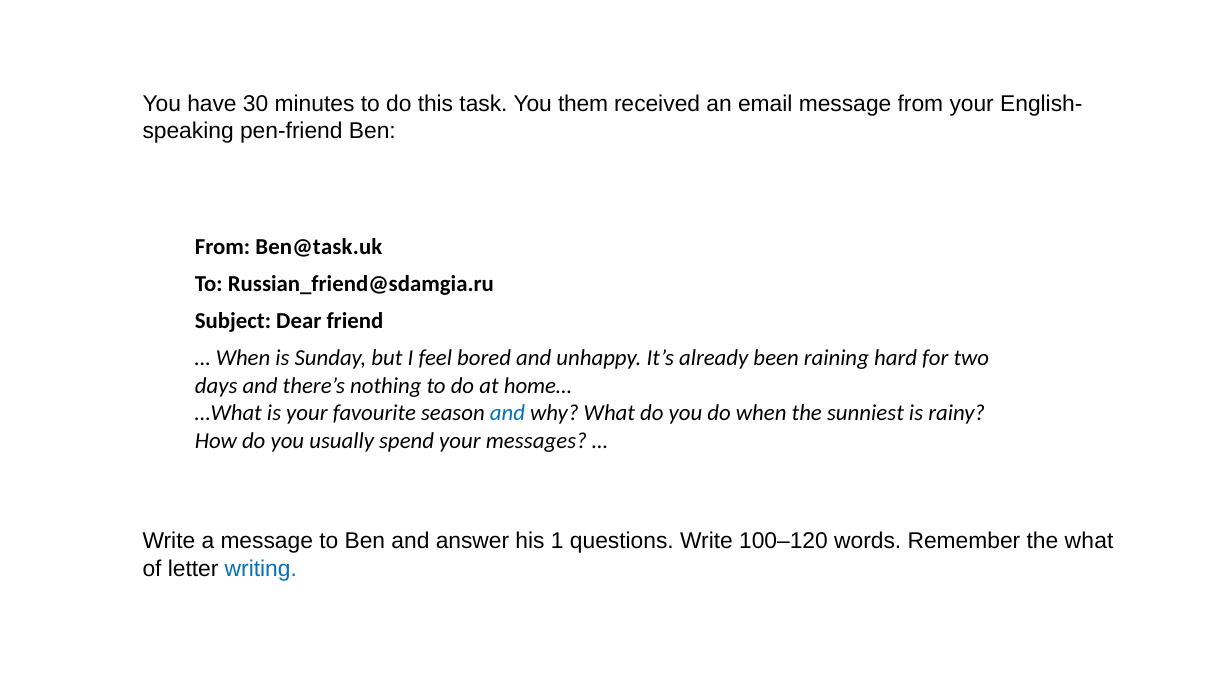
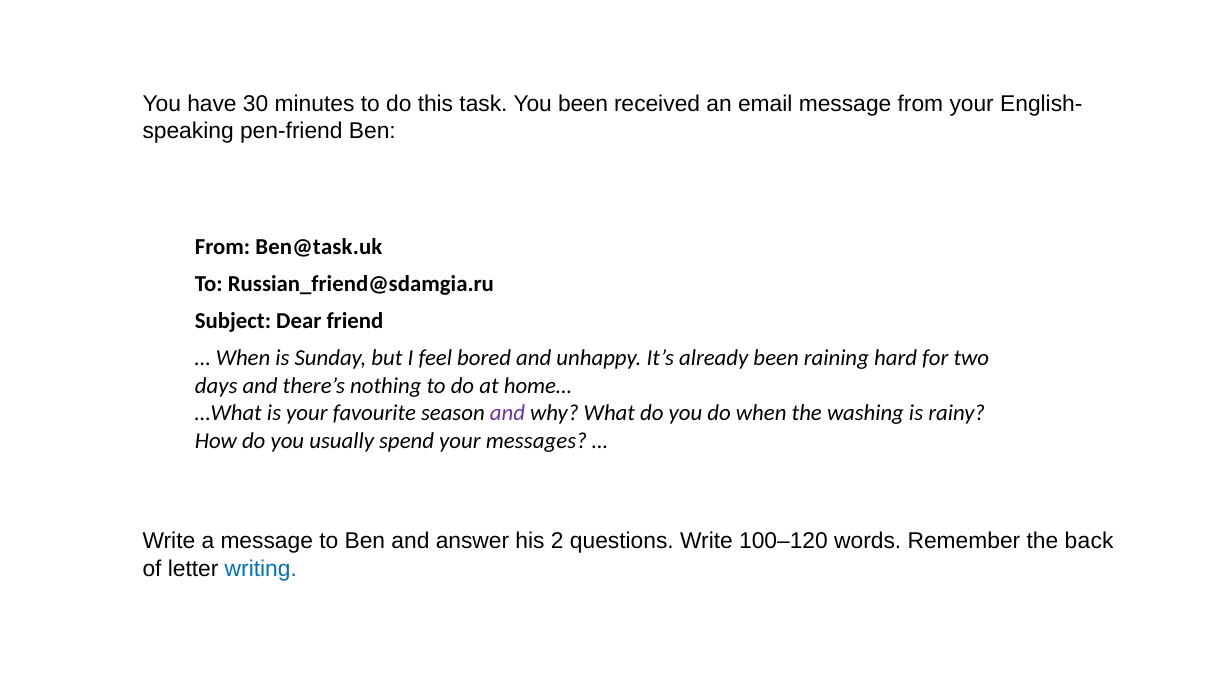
You them: them -> been
and at (508, 413) colour: blue -> purple
sunniest: sunniest -> washing
1: 1 -> 2
the what: what -> back
